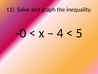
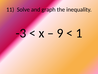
-0: -0 -> -3
4: 4 -> 9
5: 5 -> 1
